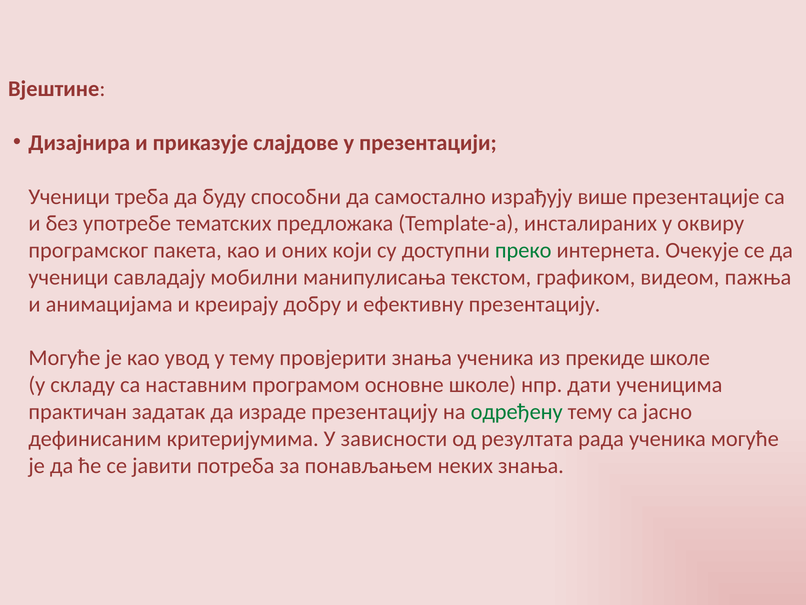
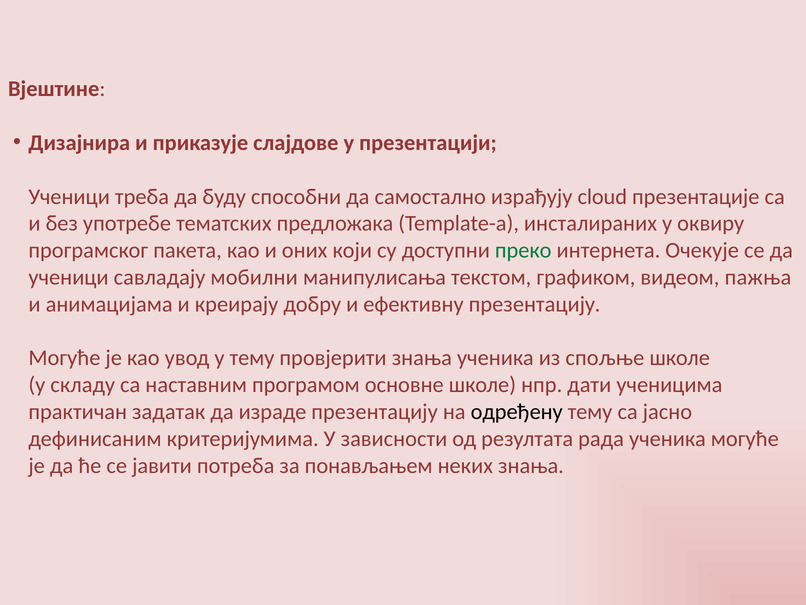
више: више -> cloud
прекиде: прекиде -> спољње
одређену colour: green -> black
